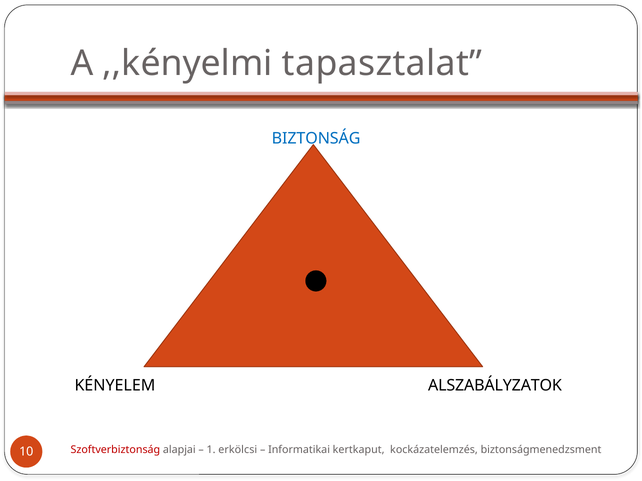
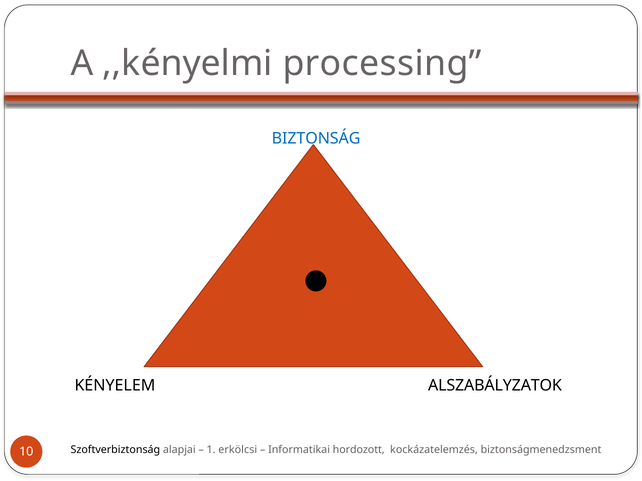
tapasztalat: tapasztalat -> processing
Szoftverbiztonság colour: red -> black
kertkaput: kertkaput -> hordozott
